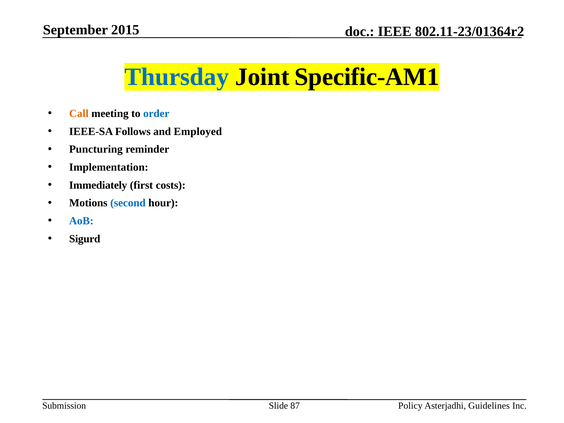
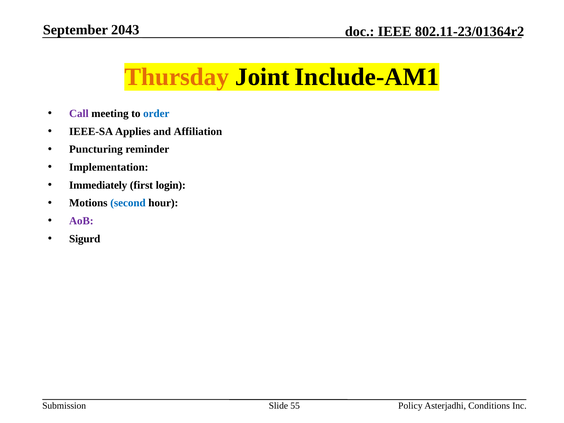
2015: 2015 -> 2043
Thursday colour: blue -> orange
Specific-AM1: Specific-AM1 -> Include-AM1
Call colour: orange -> purple
Follows: Follows -> Applies
Employed: Employed -> Affiliation
costs: costs -> login
AoB colour: blue -> purple
87: 87 -> 55
Guidelines: Guidelines -> Conditions
